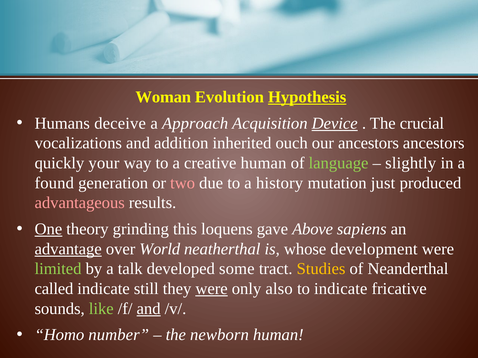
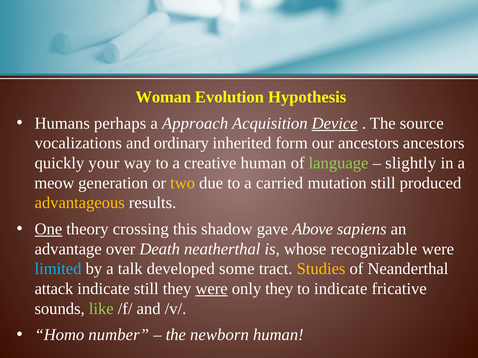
Hypothesis underline: present -> none
deceive: deceive -> perhaps
crucial: crucial -> source
addition: addition -> ordinary
ouch: ouch -> form
found: found -> meow
two colour: pink -> yellow
history: history -> carried
mutation just: just -> still
advantageous colour: pink -> yellow
grinding: grinding -> crossing
loquens: loquens -> shadow
advantage underline: present -> none
World: World -> Death
development: development -> recognizable
limited colour: light green -> light blue
called: called -> attack
only also: also -> they
and at (149, 309) underline: present -> none
